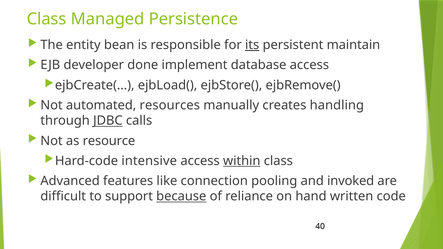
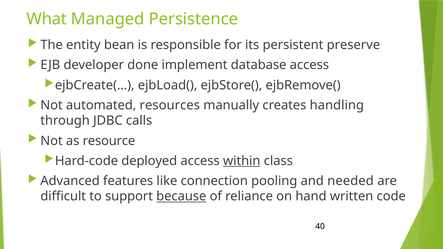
Class at (47, 19): Class -> What
its underline: present -> none
maintain: maintain -> preserve
JDBC underline: present -> none
intensive: intensive -> deployed
invoked: invoked -> needed
